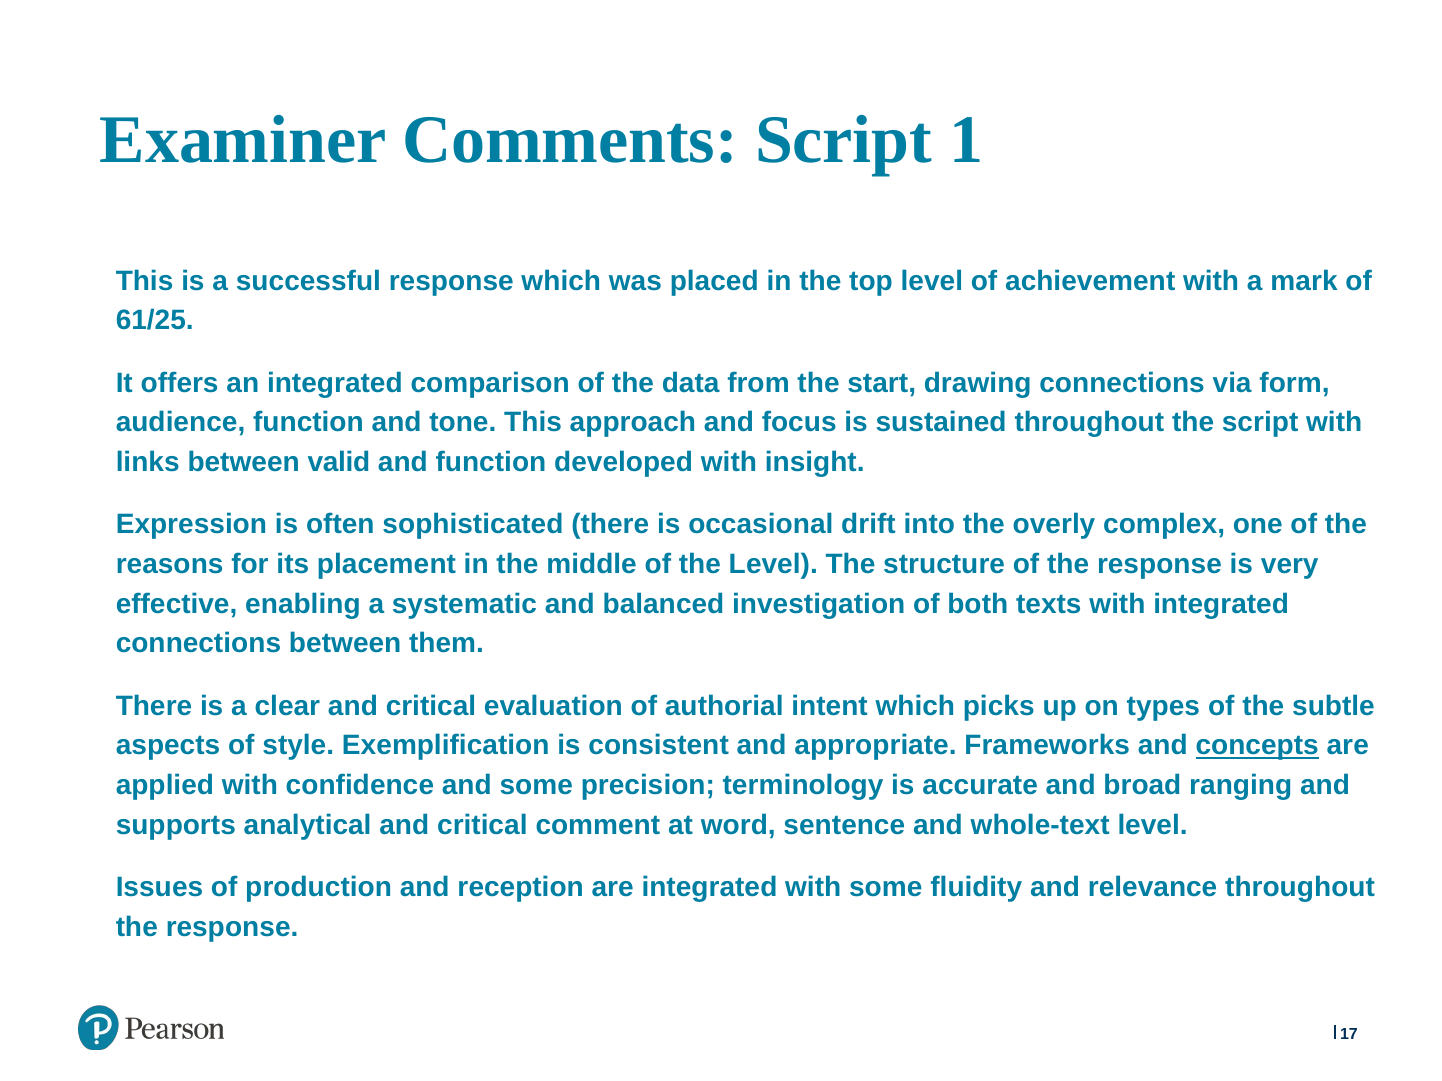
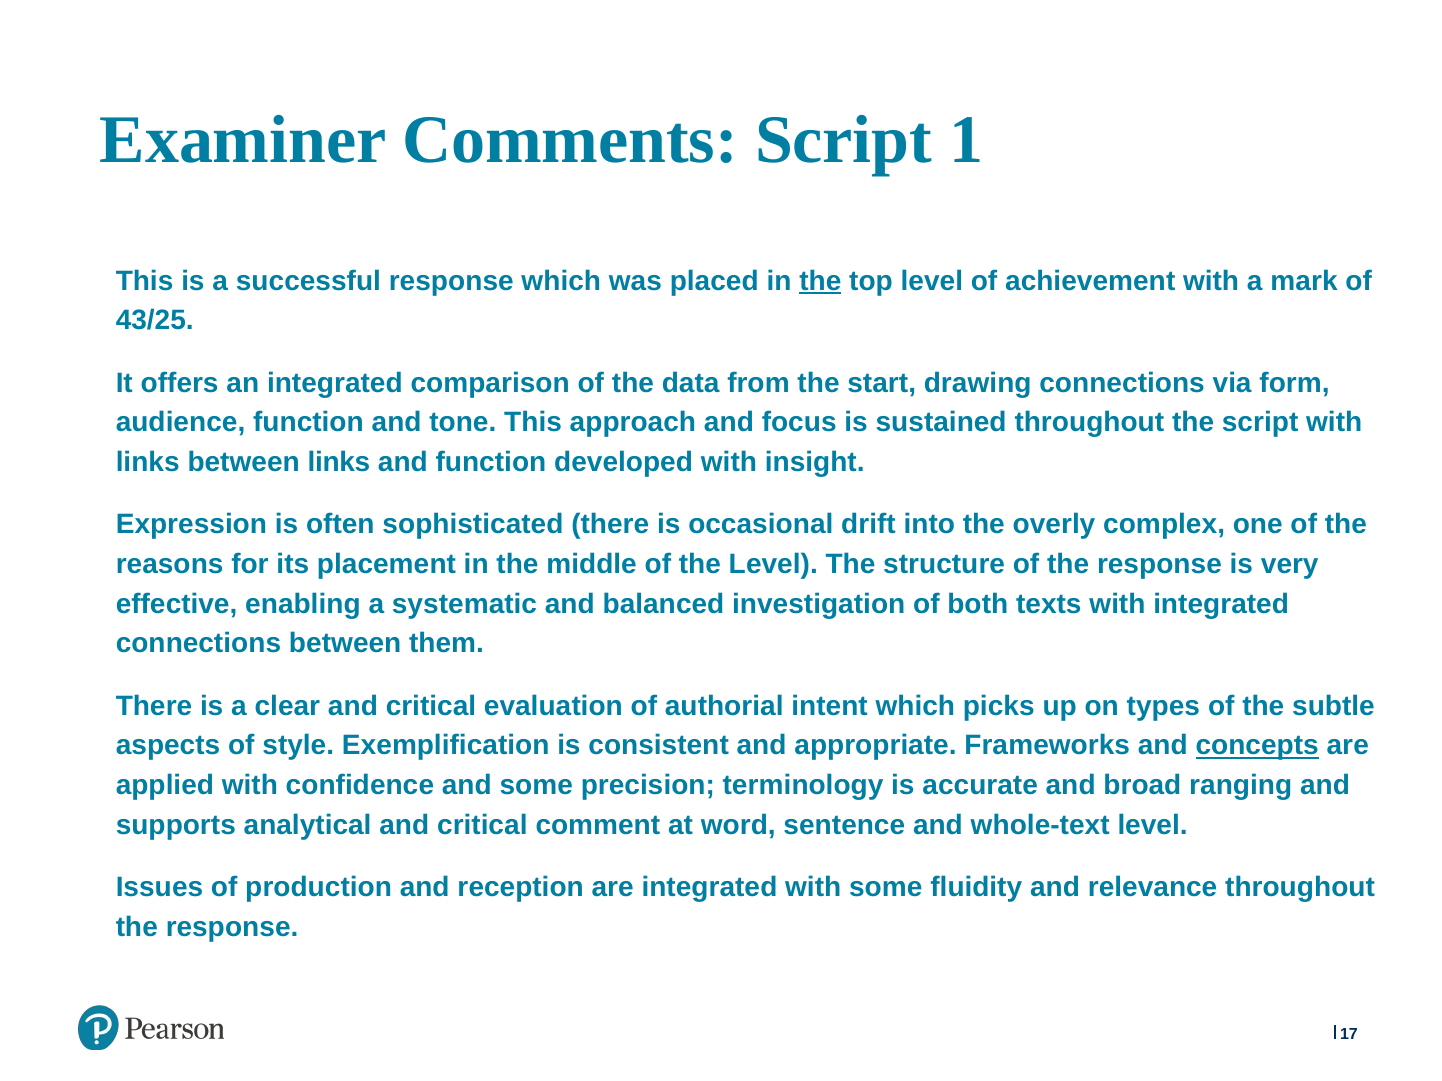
the at (820, 281) underline: none -> present
61/25: 61/25 -> 43/25
between valid: valid -> links
